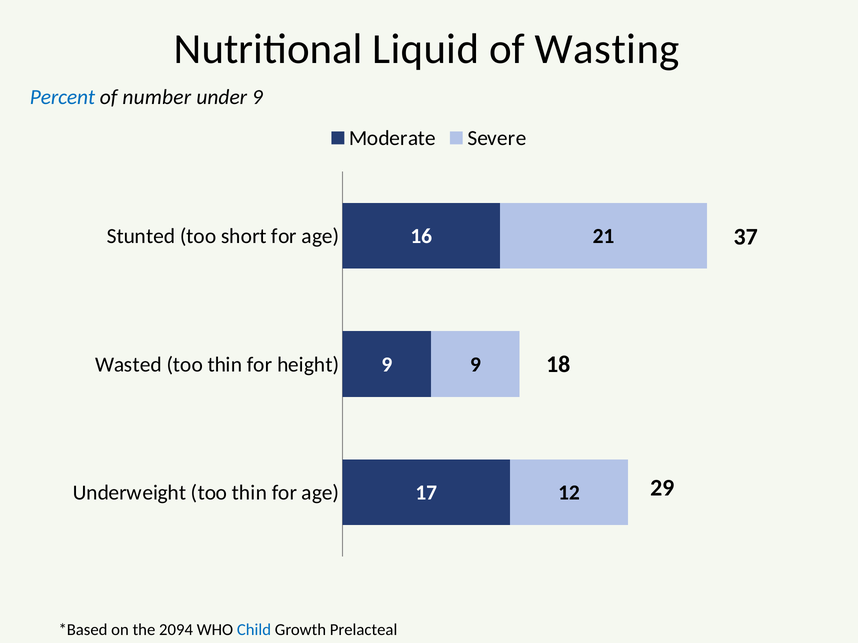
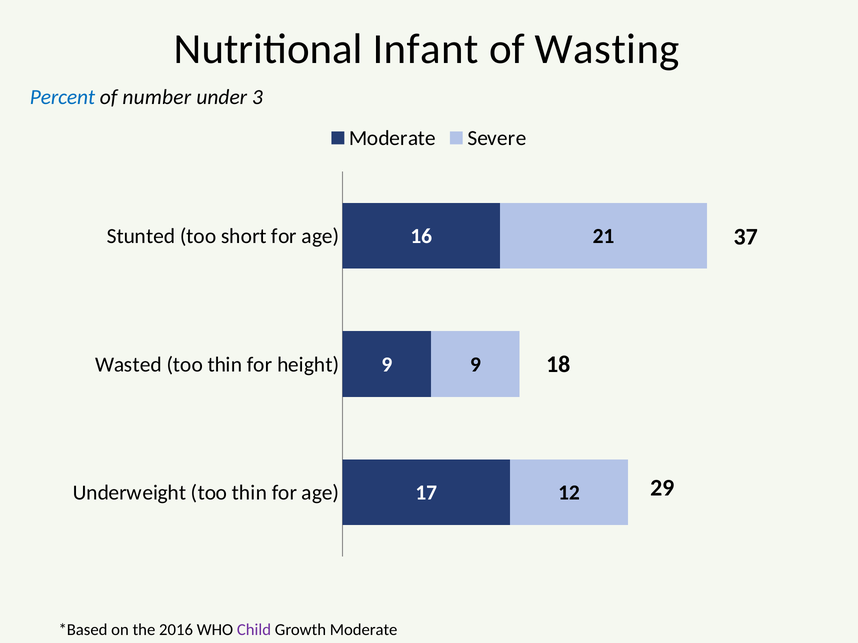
Liquid: Liquid -> Infant
under 9: 9 -> 3
2094: 2094 -> 2016
Child colour: blue -> purple
Growth Prelacteal: Prelacteal -> Moderate
